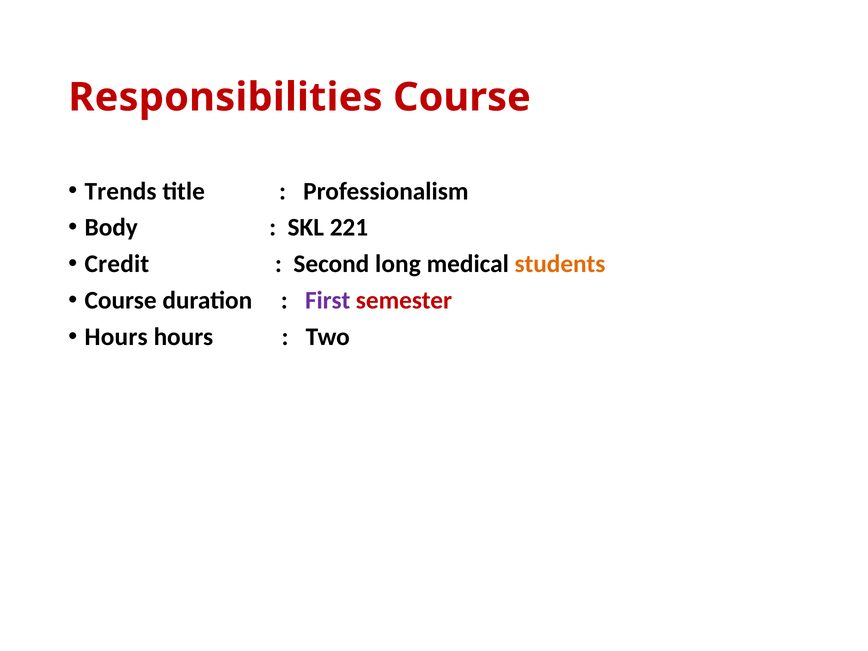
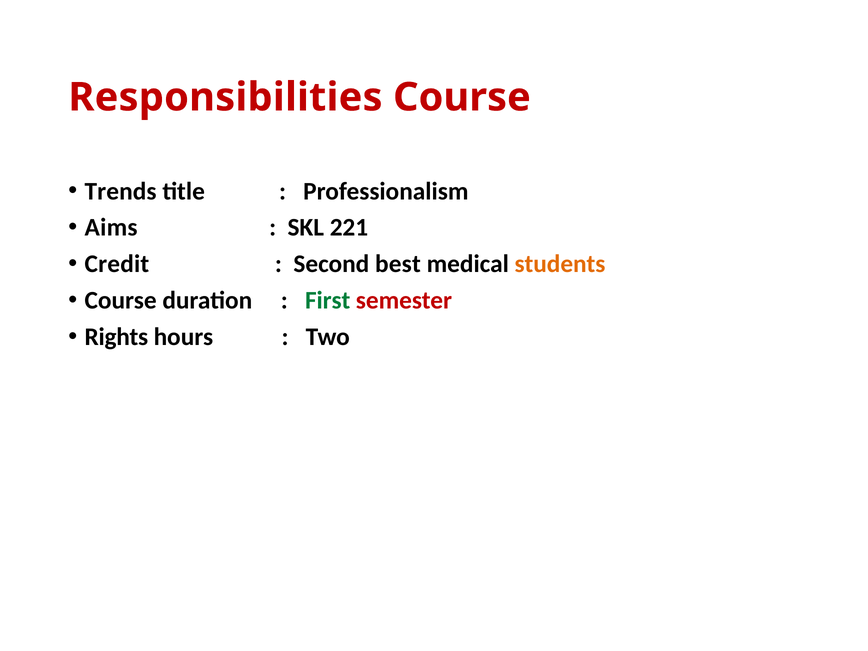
Body: Body -> Aims
long: long -> best
First colour: purple -> green
Hours at (116, 337): Hours -> Rights
